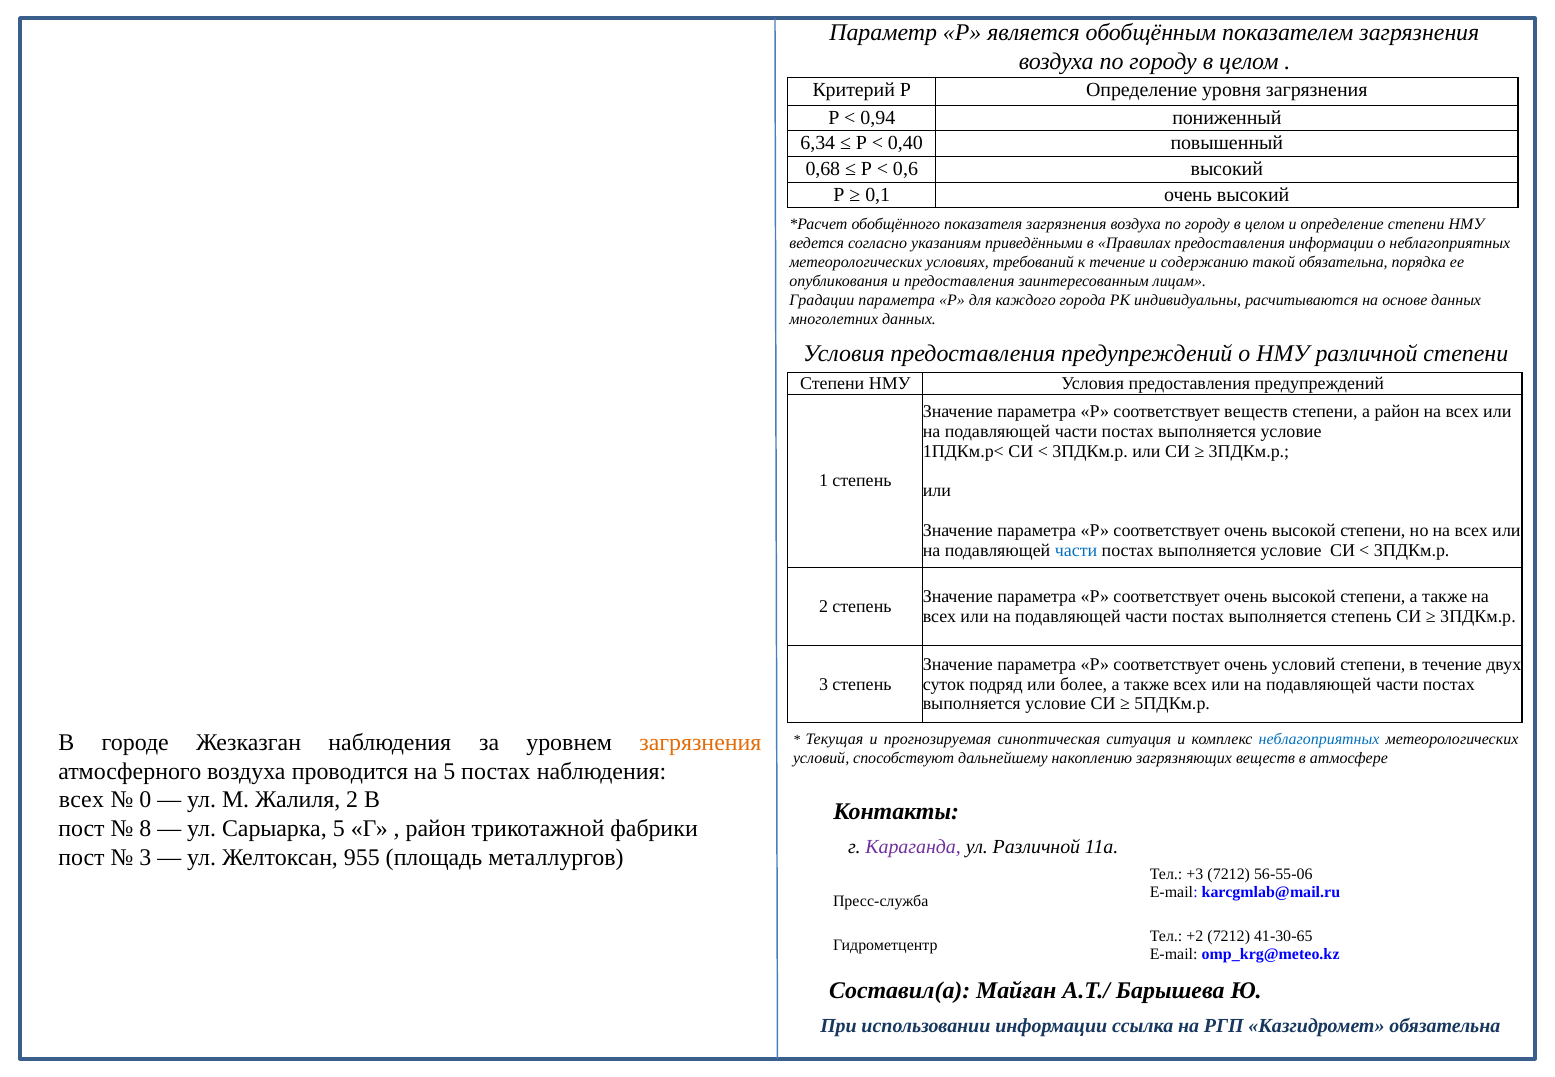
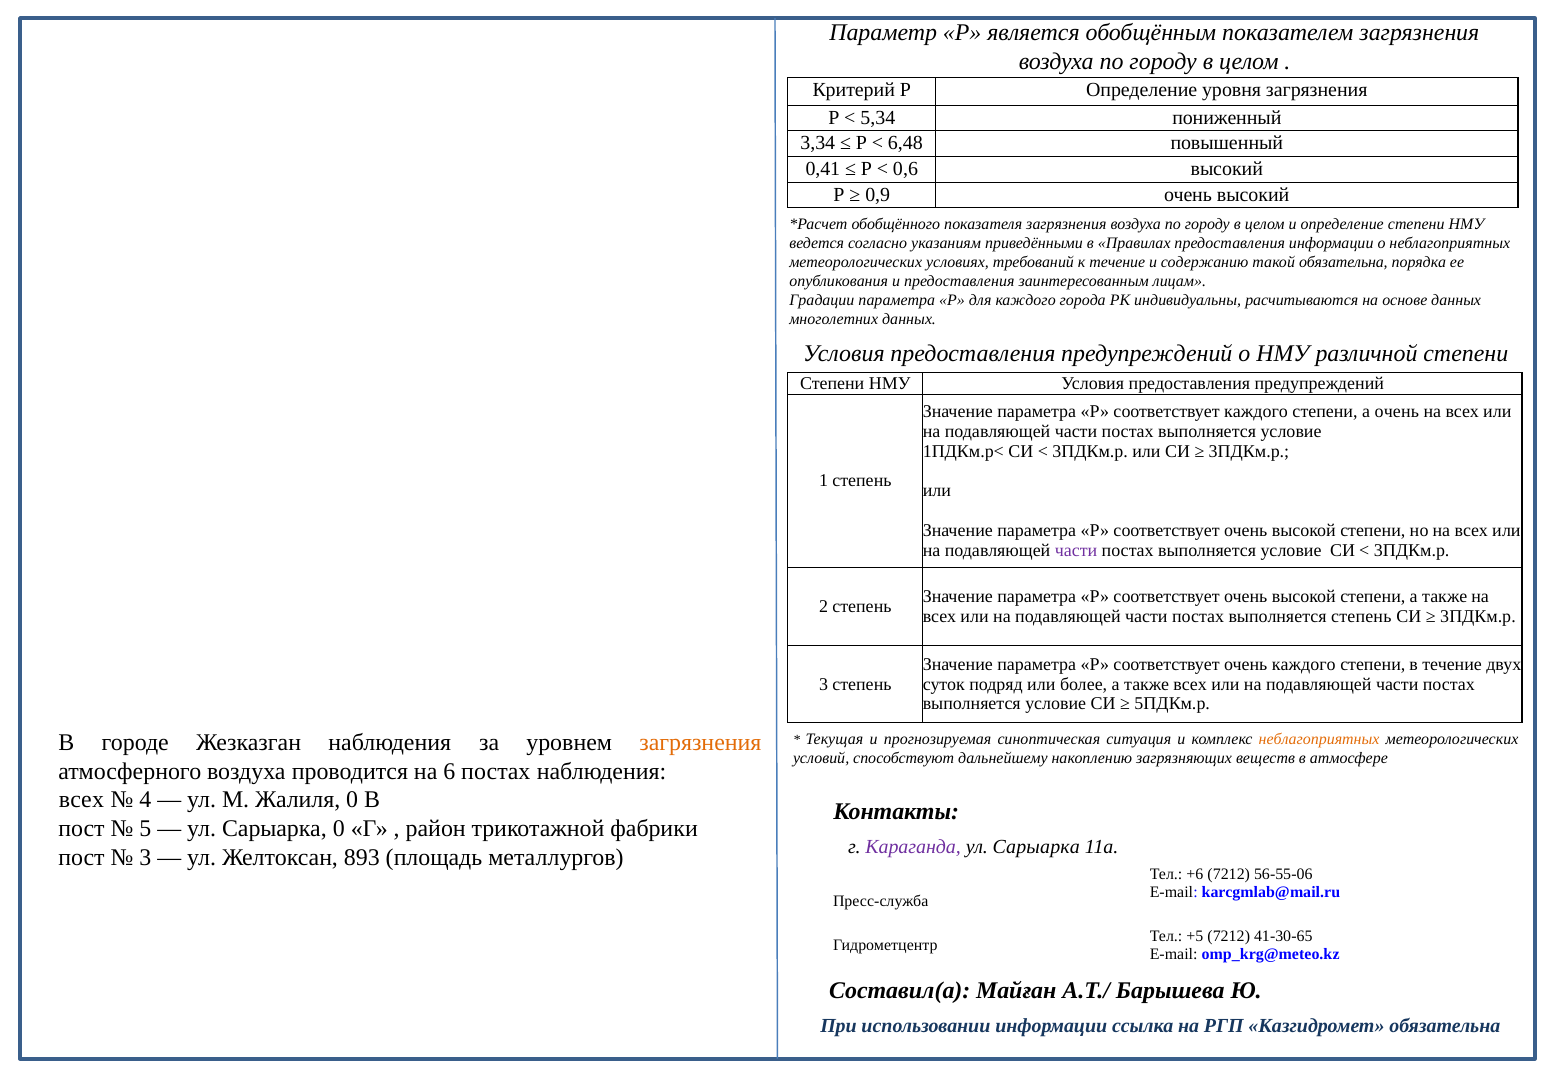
0,94: 0,94 -> 5,34
6,34: 6,34 -> 3,34
0,40: 0,40 -> 6,48
0,68: 0,68 -> 0,41
0,1: 0,1 -> 0,9
соответствует веществ: веществ -> каждого
а район: район -> очень
части at (1076, 550) colour: blue -> purple
очень условий: условий -> каждого
неблагоприятных at (1319, 739) colour: blue -> orange
на 5: 5 -> 6
0: 0 -> 4
Жалиля 2: 2 -> 0
8: 8 -> 5
Сарыарка 5: 5 -> 0
Различной at (1036, 847): Различной -> Сарыарка
955: 955 -> 893
+3: +3 -> +6
+2: +2 -> +5
